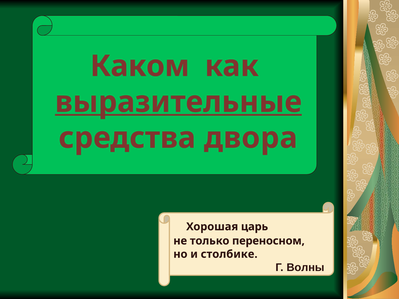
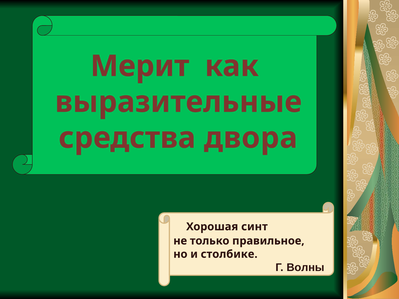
Каком: Каком -> Мерит
выразительные underline: present -> none
царь: царь -> синт
переносном: переносном -> правильное
